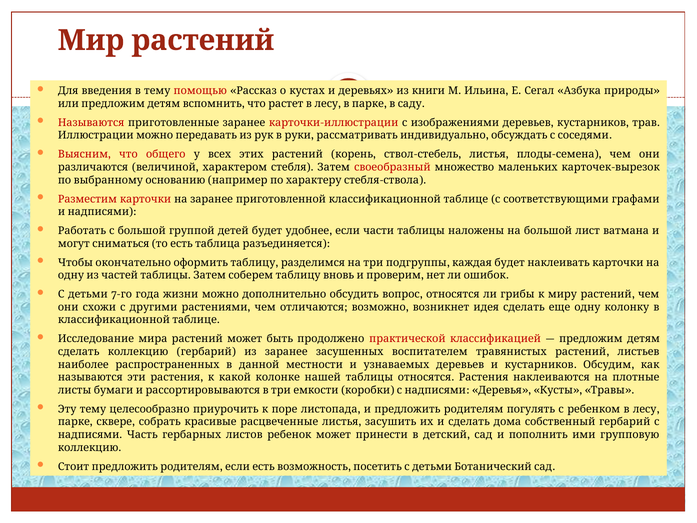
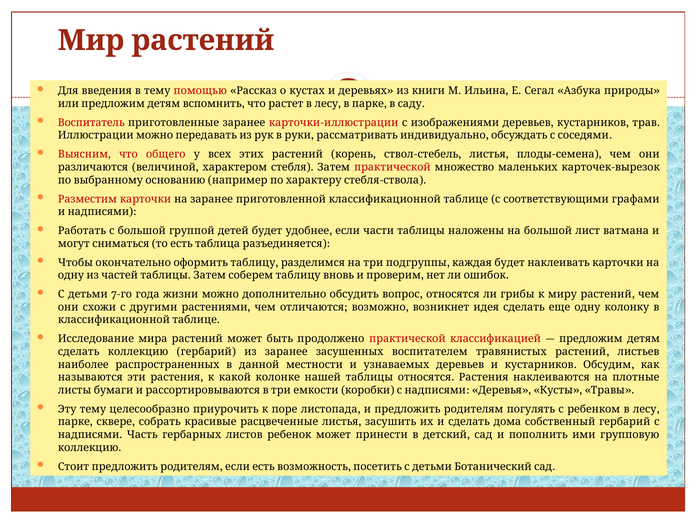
Называются at (91, 123): Называются -> Воспитатель
Затем своеобразный: своеобразный -> практической
